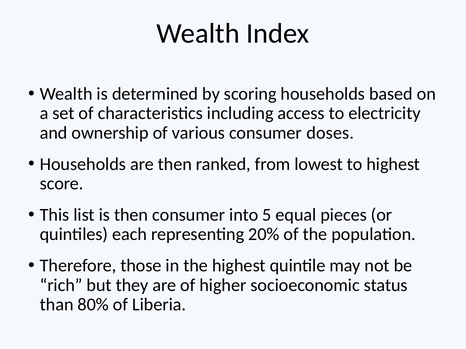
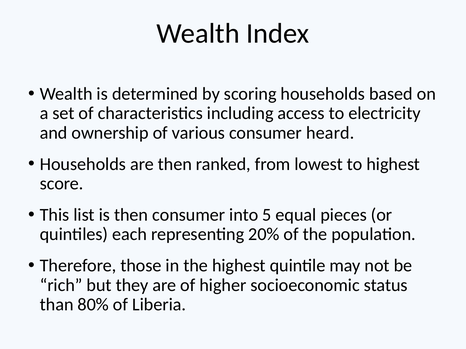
doses: doses -> heard
